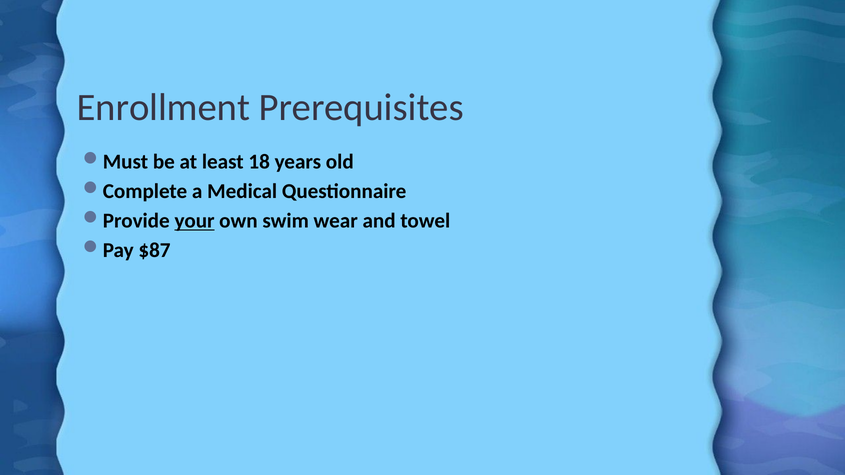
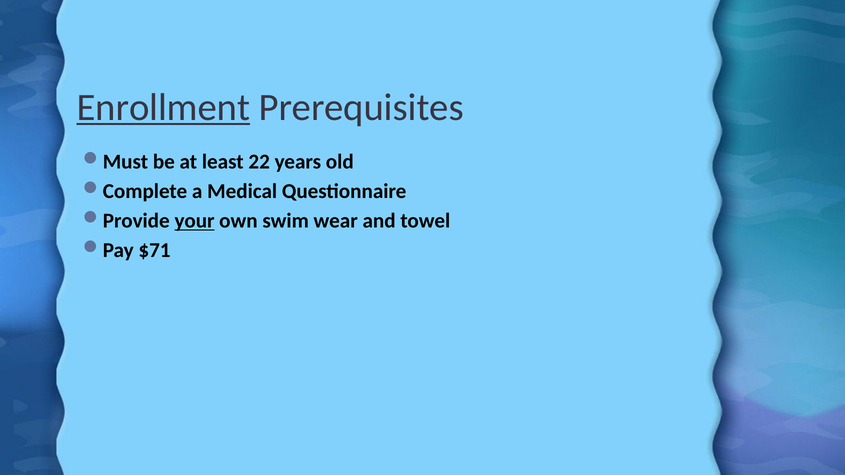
Enrollment underline: none -> present
18: 18 -> 22
$87: $87 -> $71
